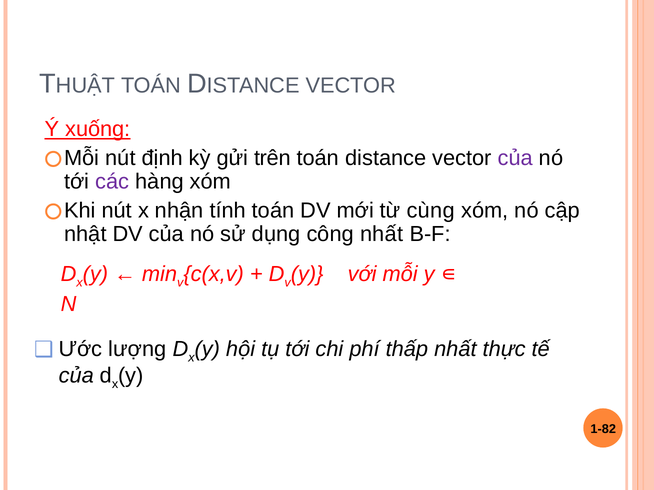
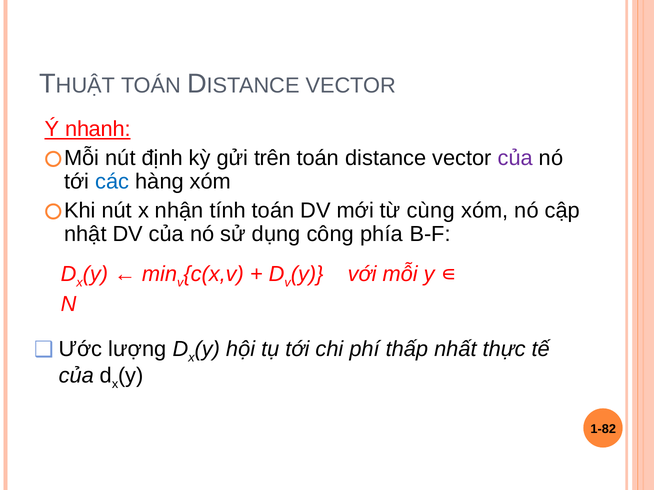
xuống: xuống -> nhanh
các colour: purple -> blue
công nhất: nhất -> phía
